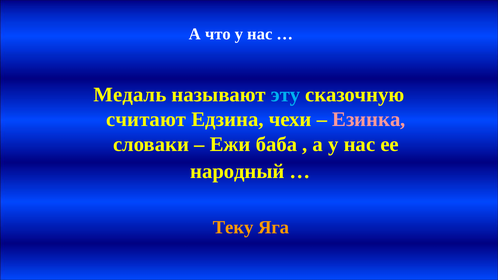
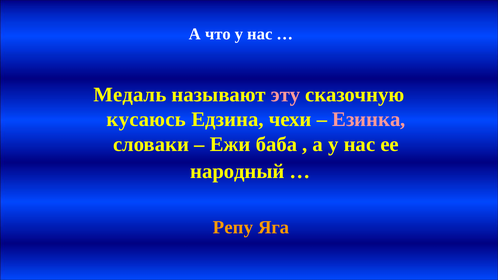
эту colour: light blue -> pink
считают: считают -> кусаюсь
Теку: Теку -> Репу
